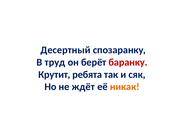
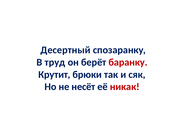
ребята: ребята -> брюки
ждёт: ждёт -> несёт
никак colour: orange -> red
